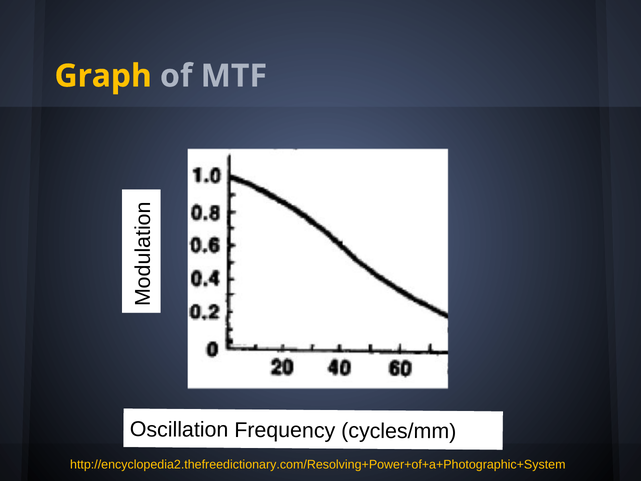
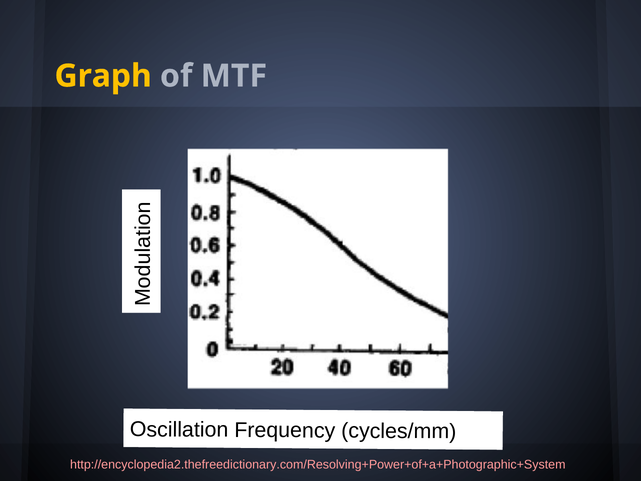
http://encyclopedia2.thefreedictionary.com/Resolving+Power+of+a+Photographic+System colour: yellow -> pink
